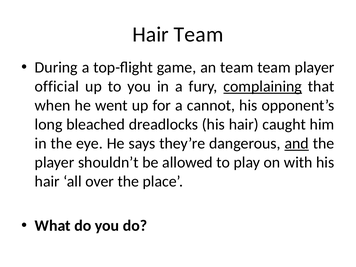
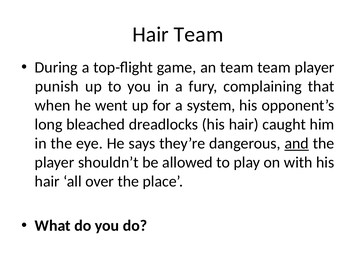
official: official -> punish
complaining underline: present -> none
cannot: cannot -> system
